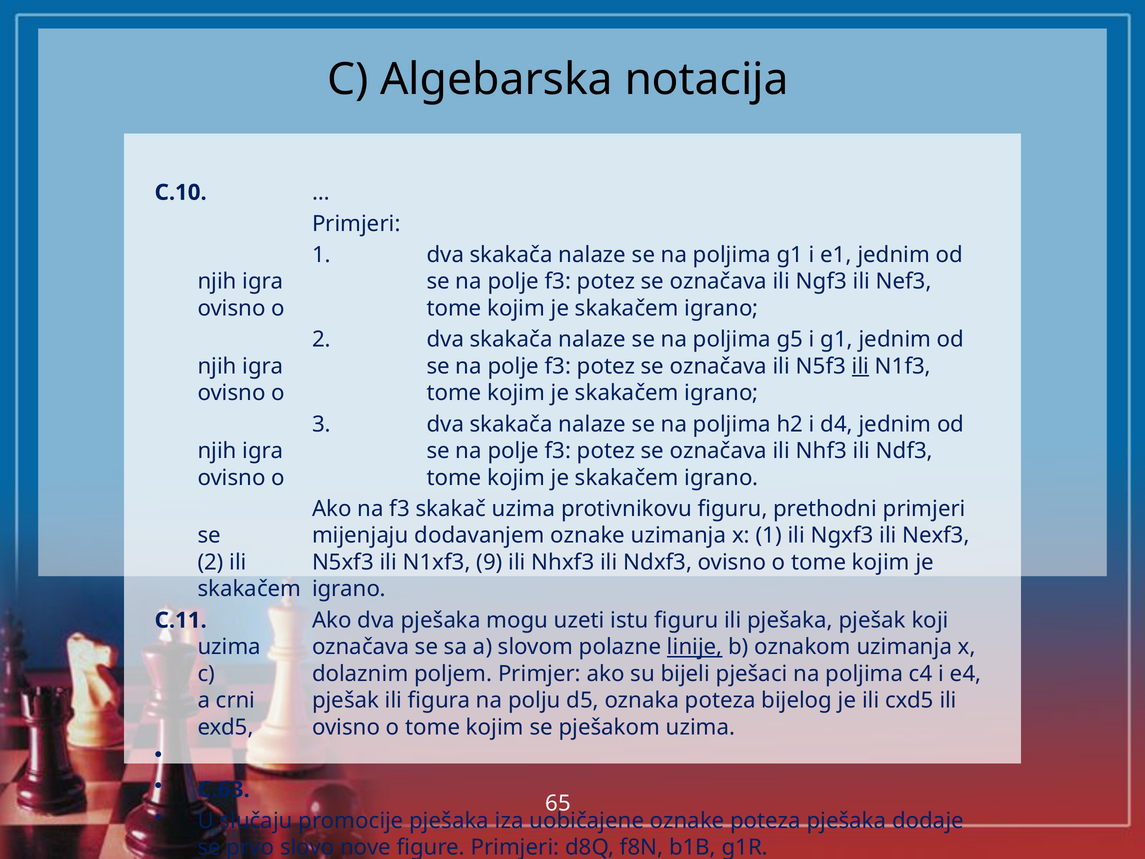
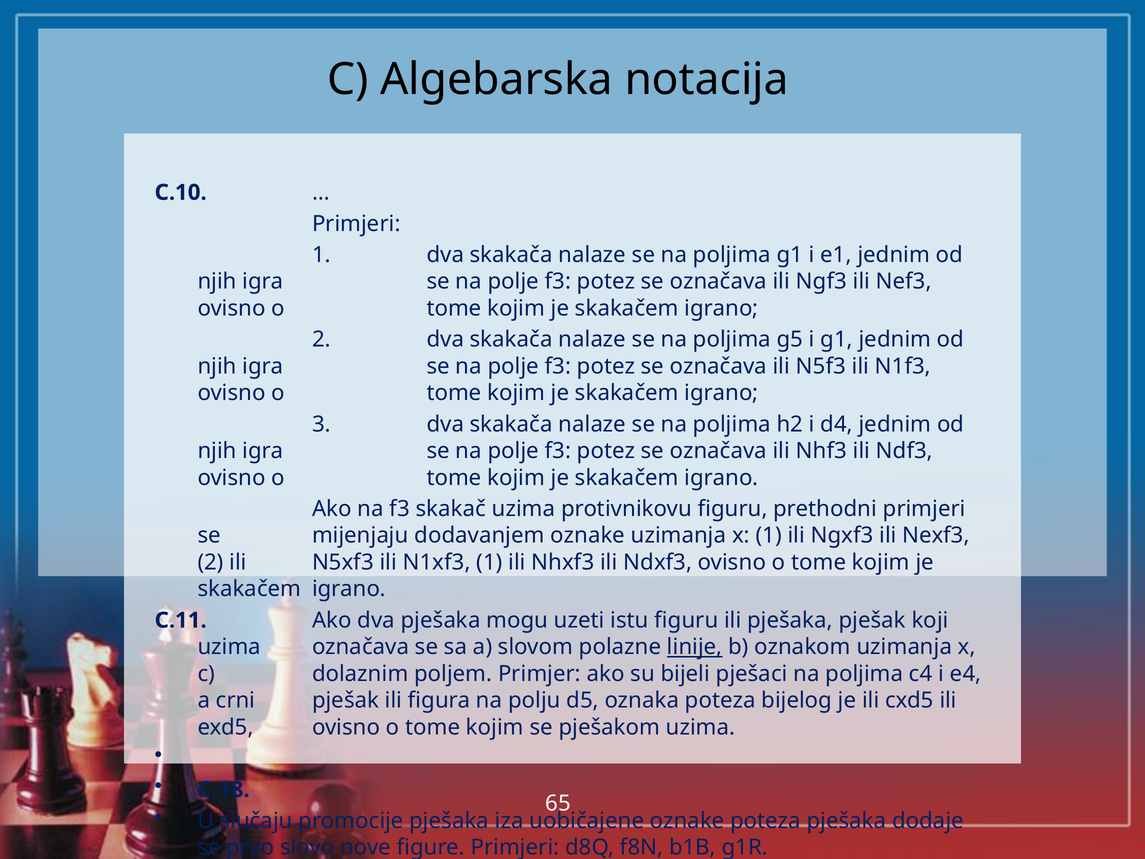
ili at (860, 366) underline: present -> none
N1xf3 9: 9 -> 1
C.63: C.63 -> C.18
